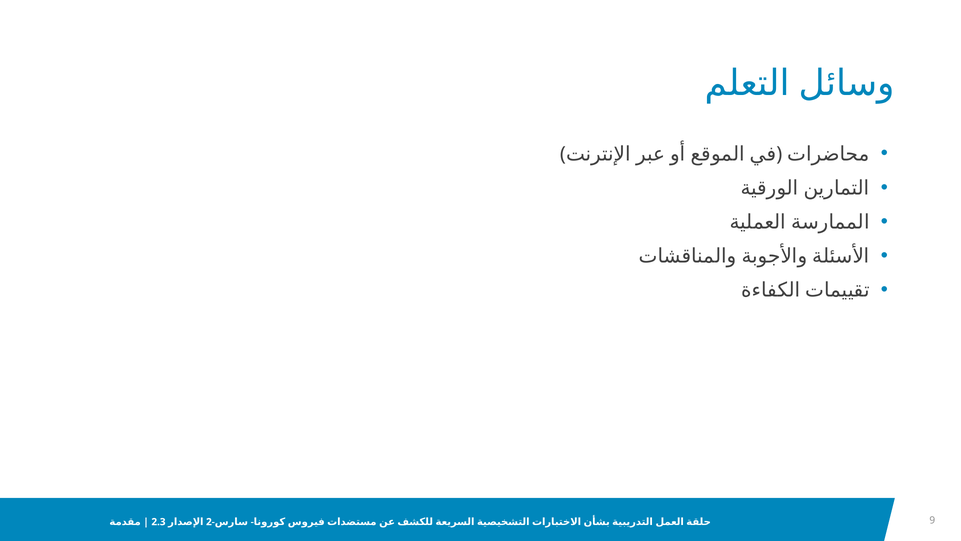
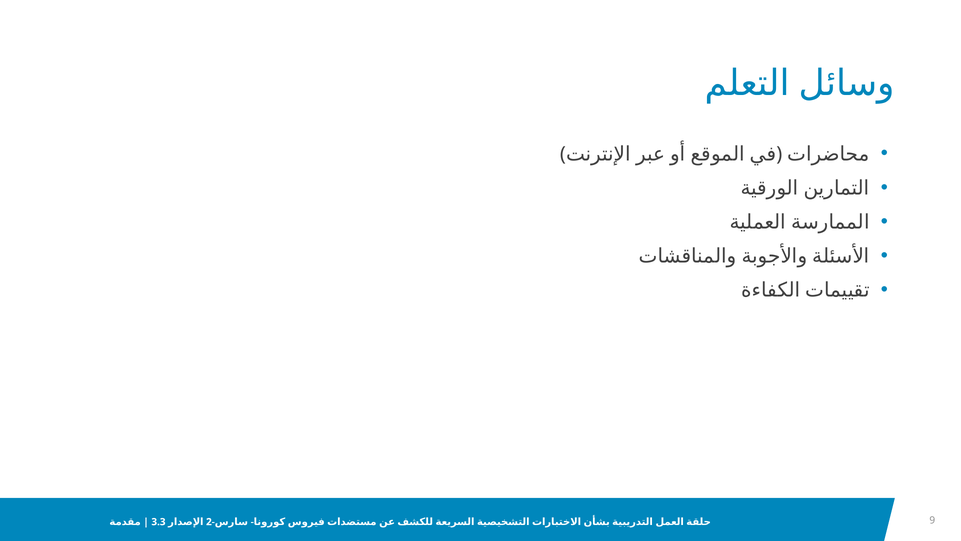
2.3: 2.3 -> 3.3
